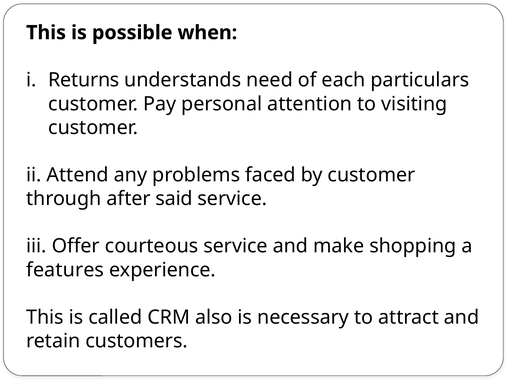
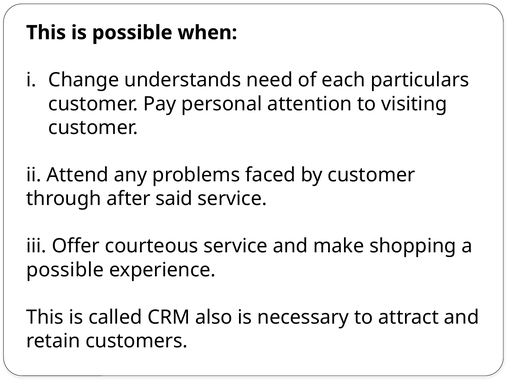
Returns: Returns -> Change
features at (65, 269): features -> possible
